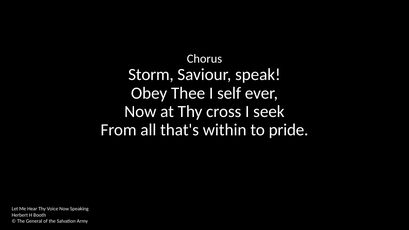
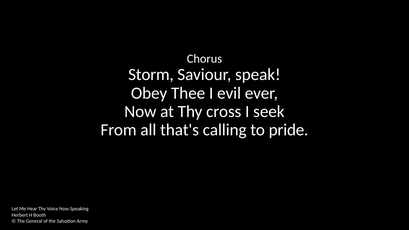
self: self -> evil
within: within -> calling
